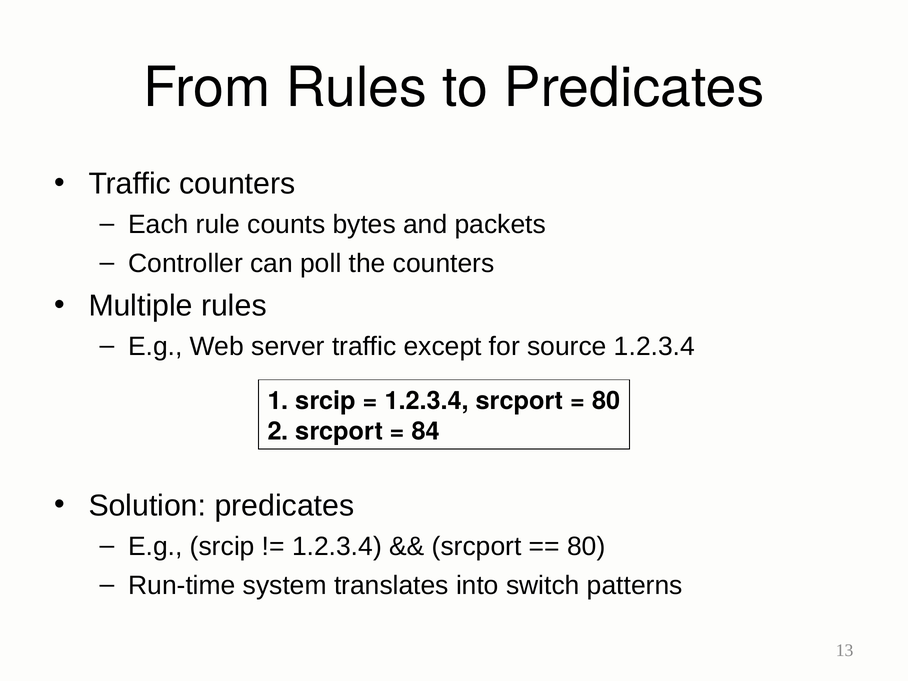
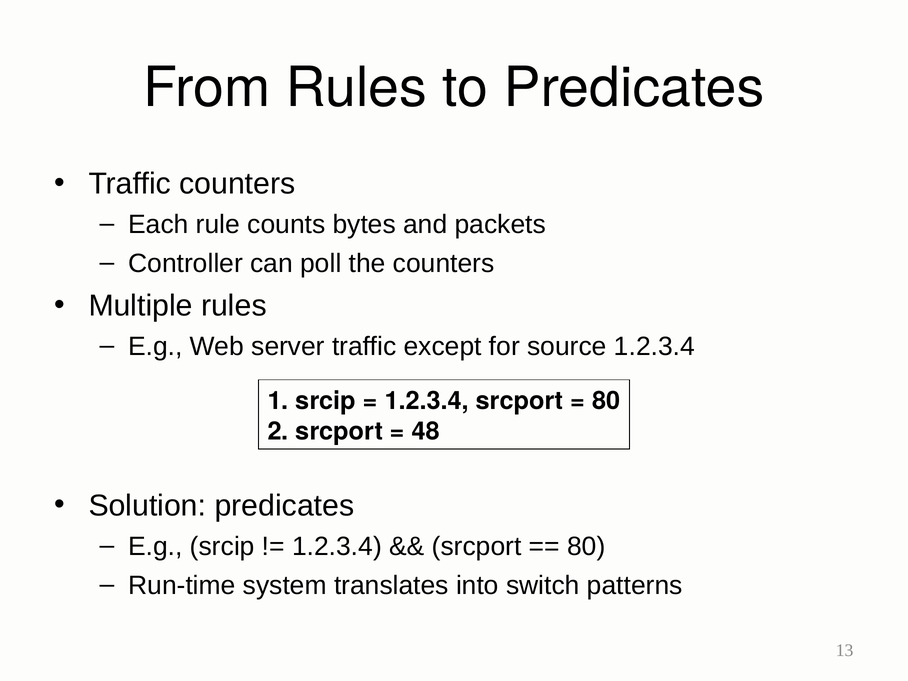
84: 84 -> 48
